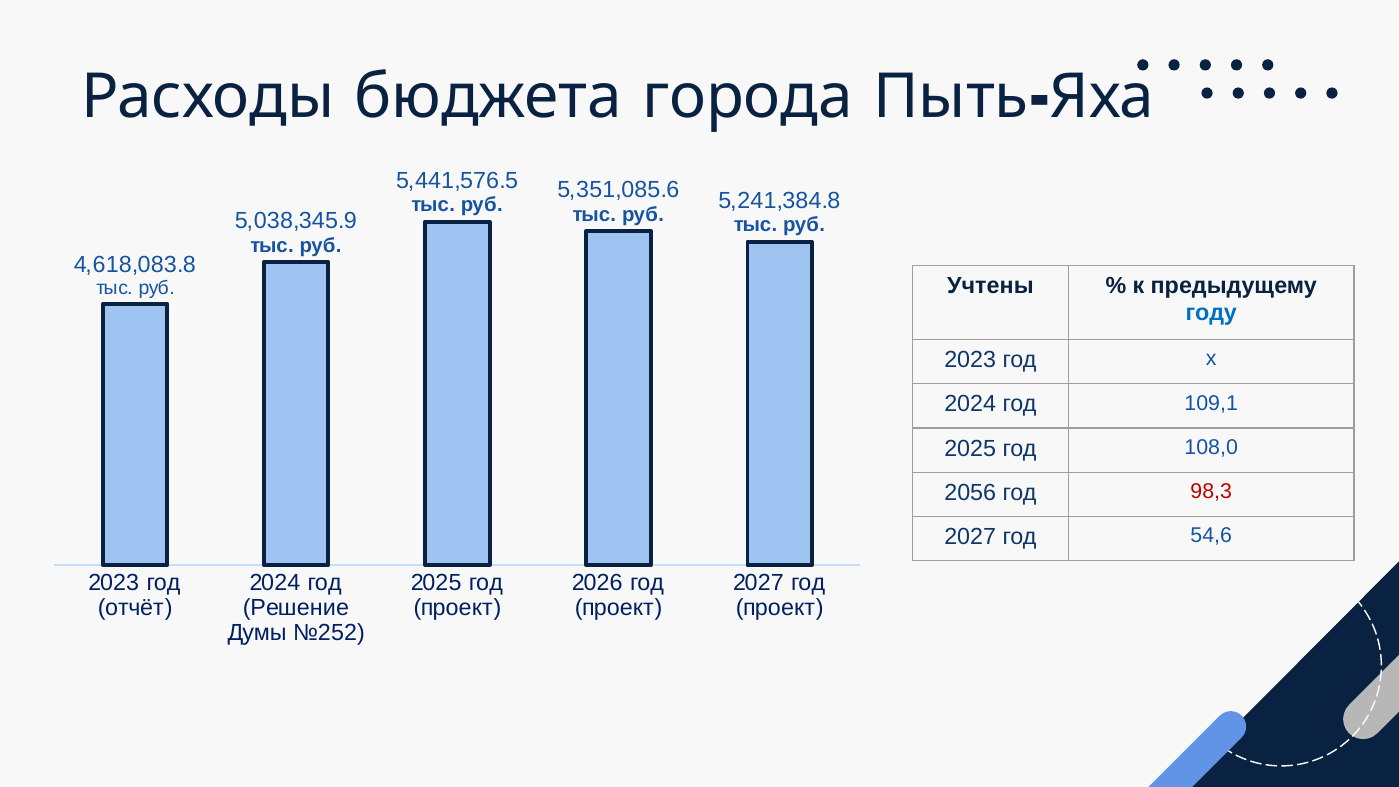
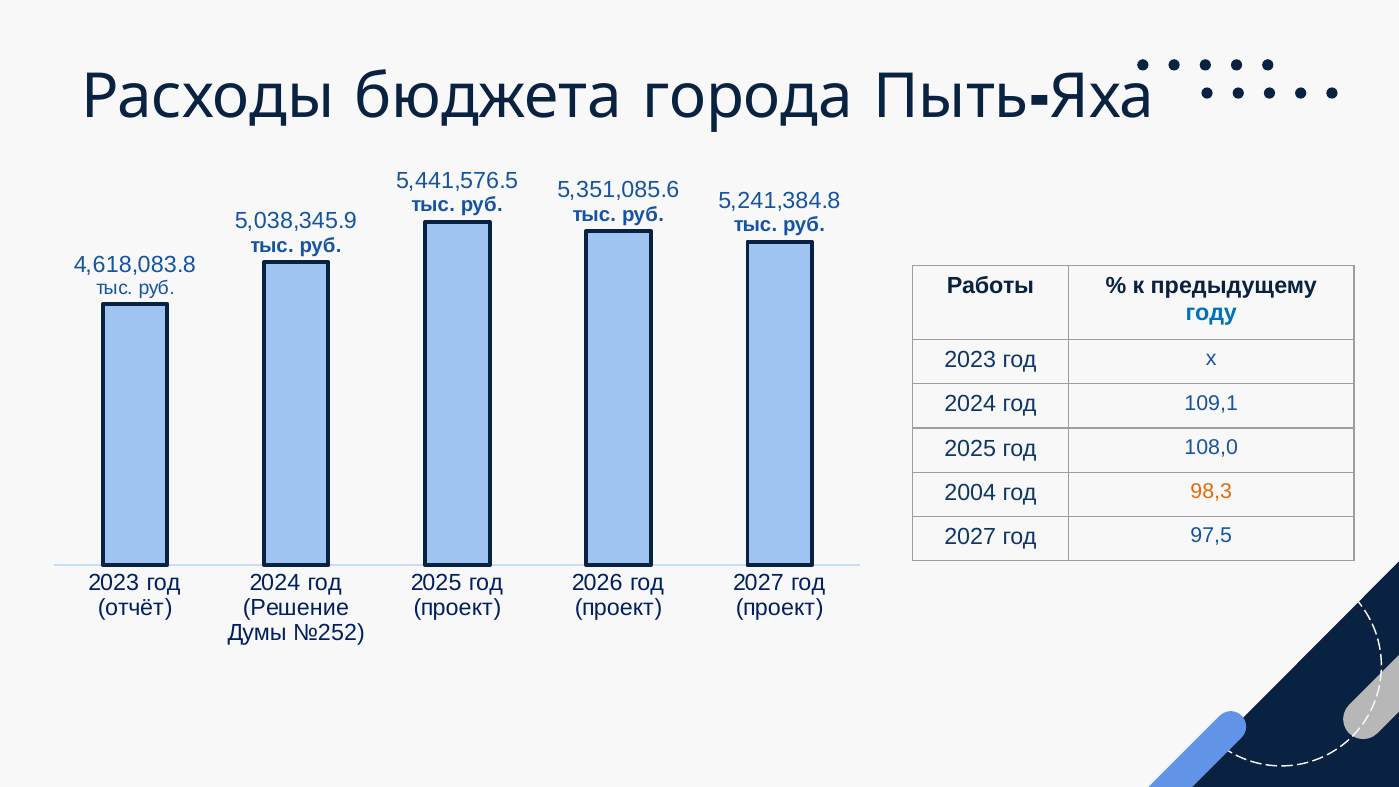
Учтены: Учтены -> Работы
2056: 2056 -> 2004
98,3 colour: red -> orange
54,6: 54,6 -> 97,5
